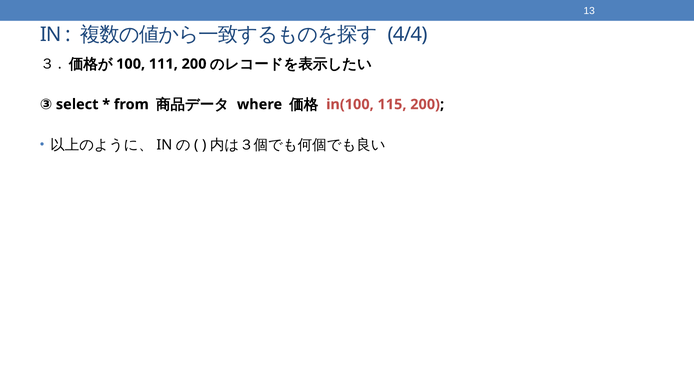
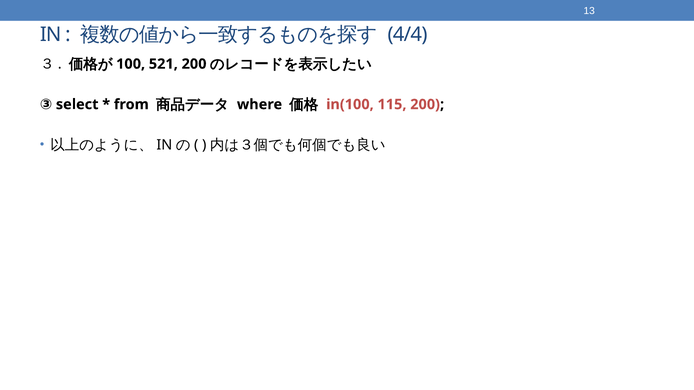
111: 111 -> 521
